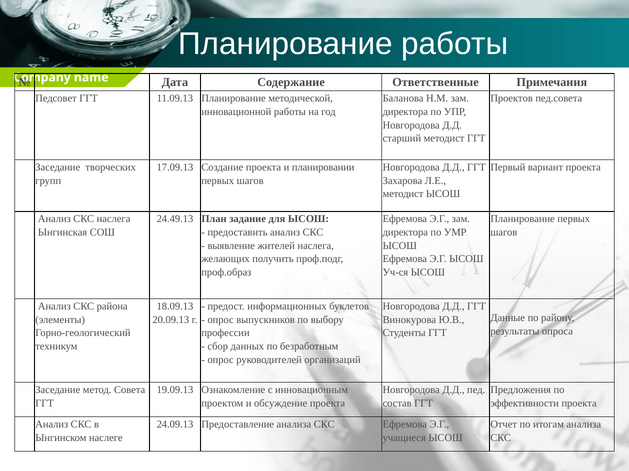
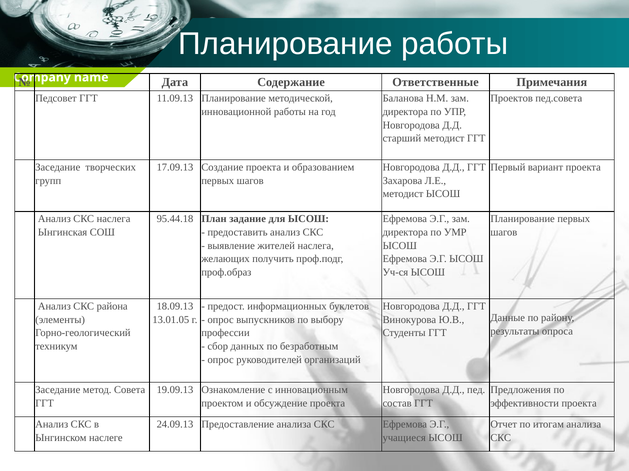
планировании: планировании -> образованием
24.49.13: 24.49.13 -> 95.44.18
20.09.13: 20.09.13 -> 13.01.05
